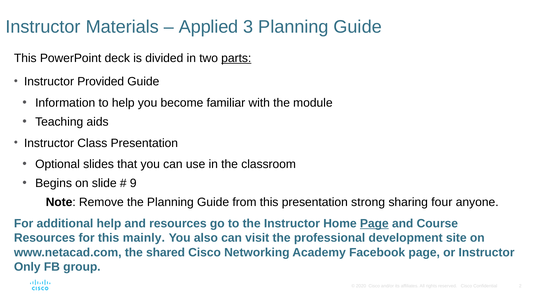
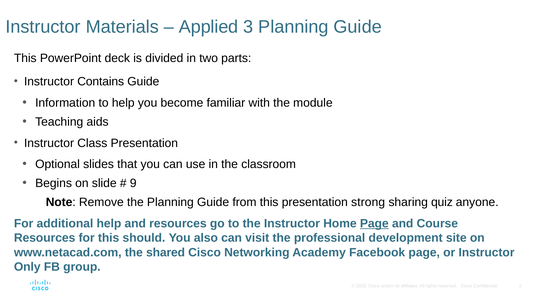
parts underline: present -> none
Provided: Provided -> Contains
four: four -> quiz
mainly: mainly -> should
